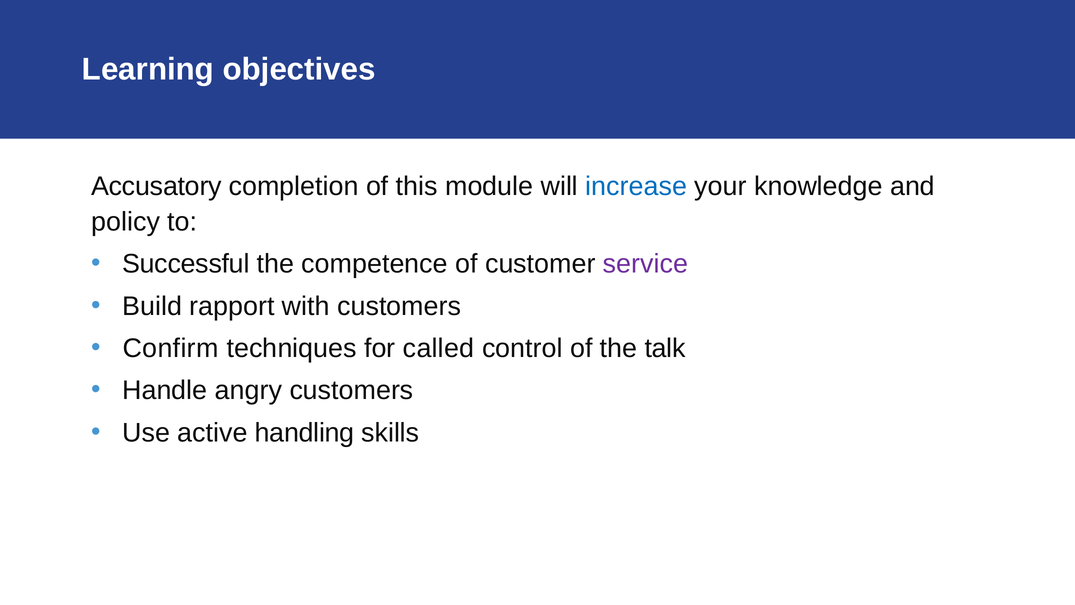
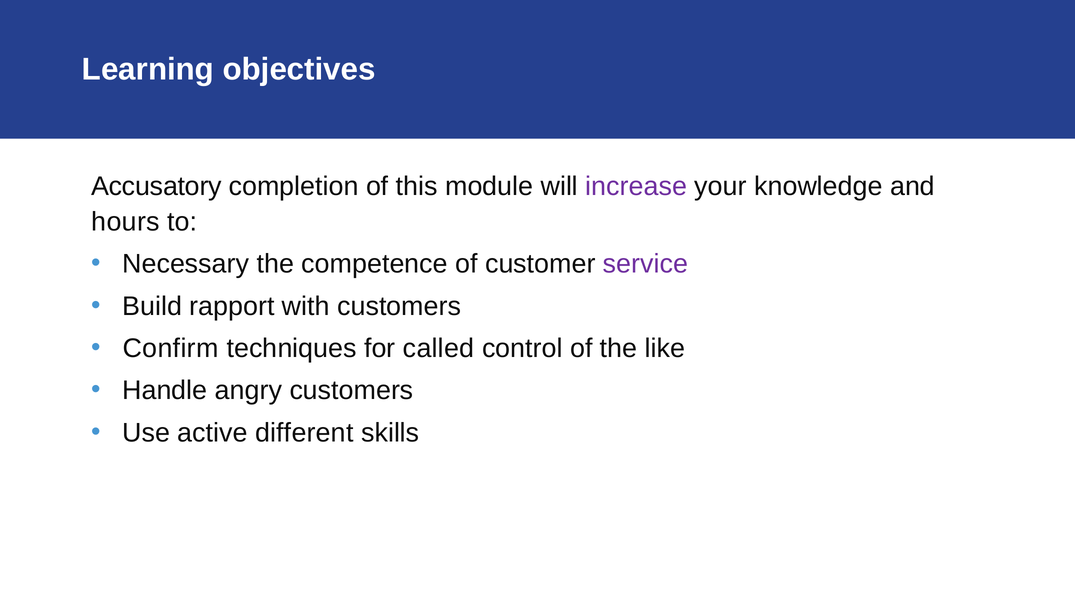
increase colour: blue -> purple
policy: policy -> hours
Successful: Successful -> Necessary
talk: talk -> like
handling: handling -> different
